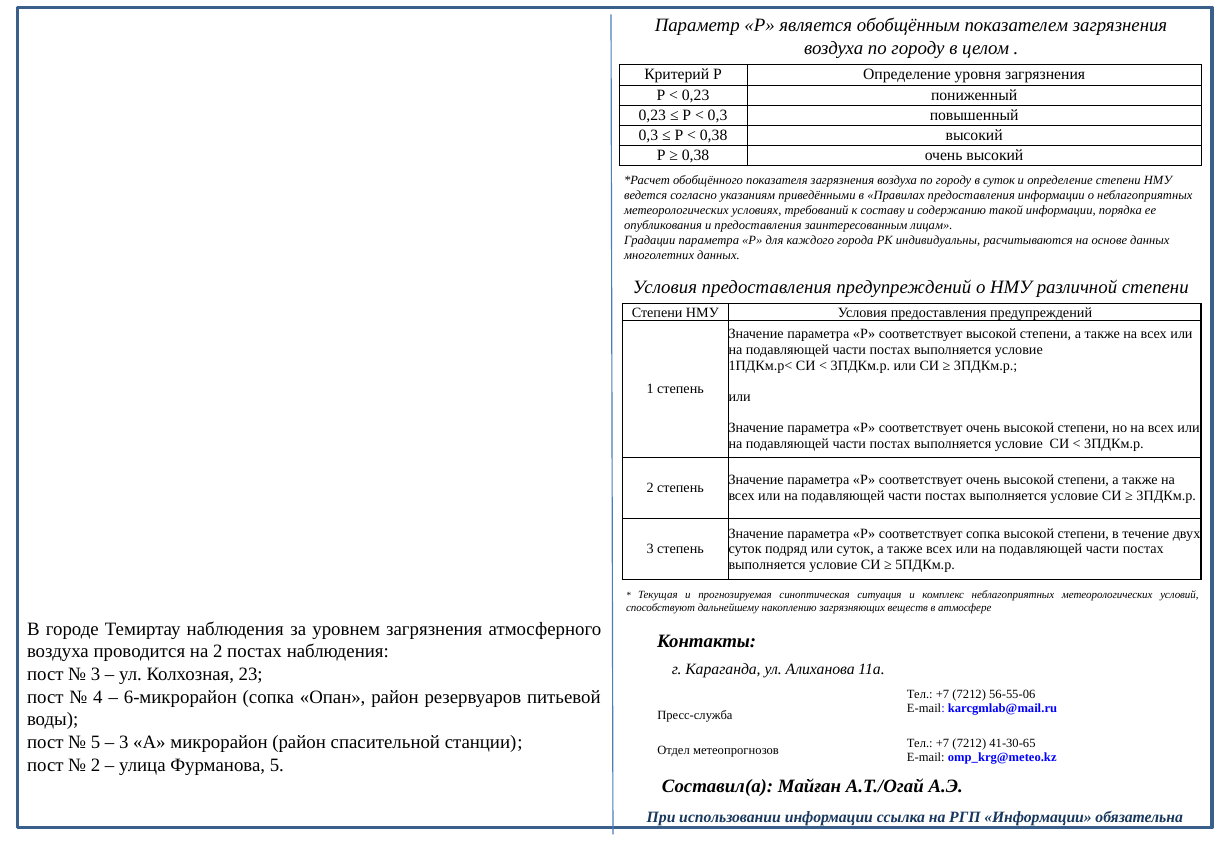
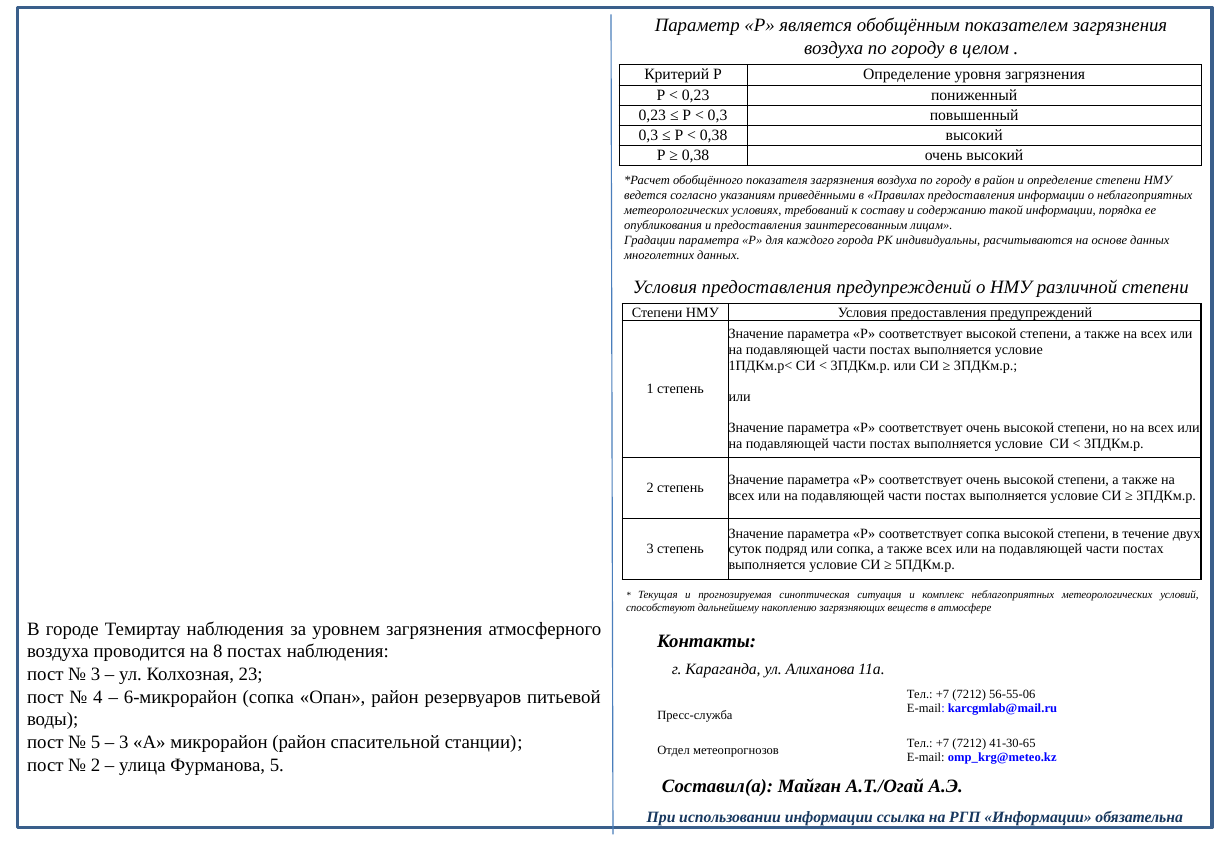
в суток: суток -> район
или суток: суток -> сопка
на 2: 2 -> 8
